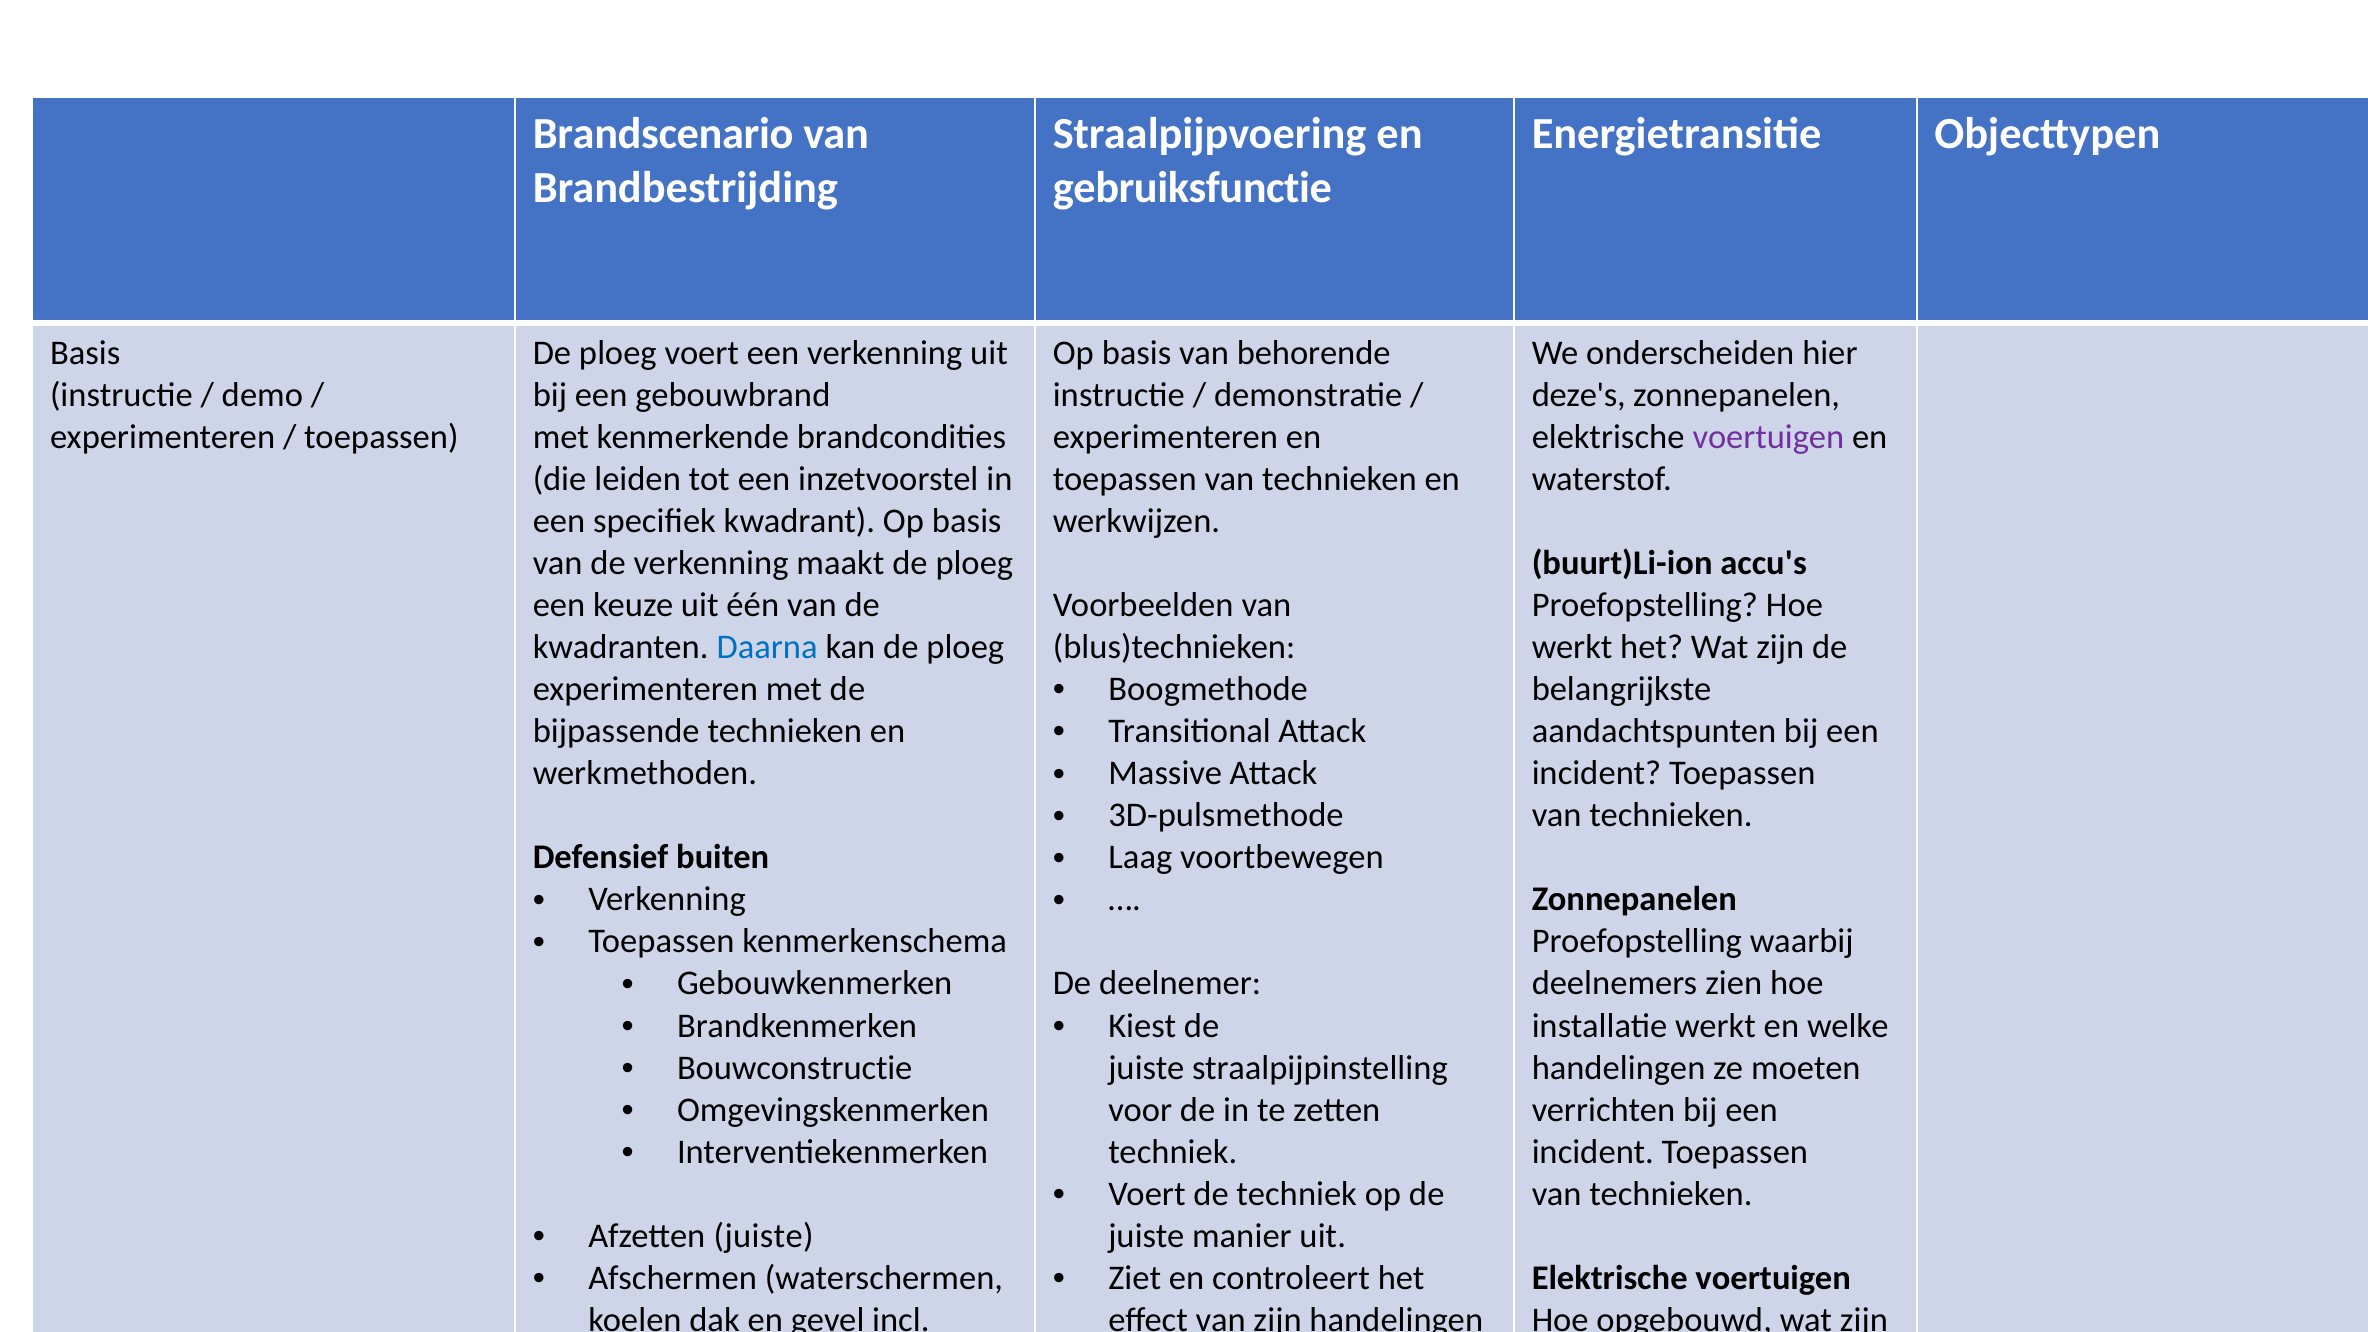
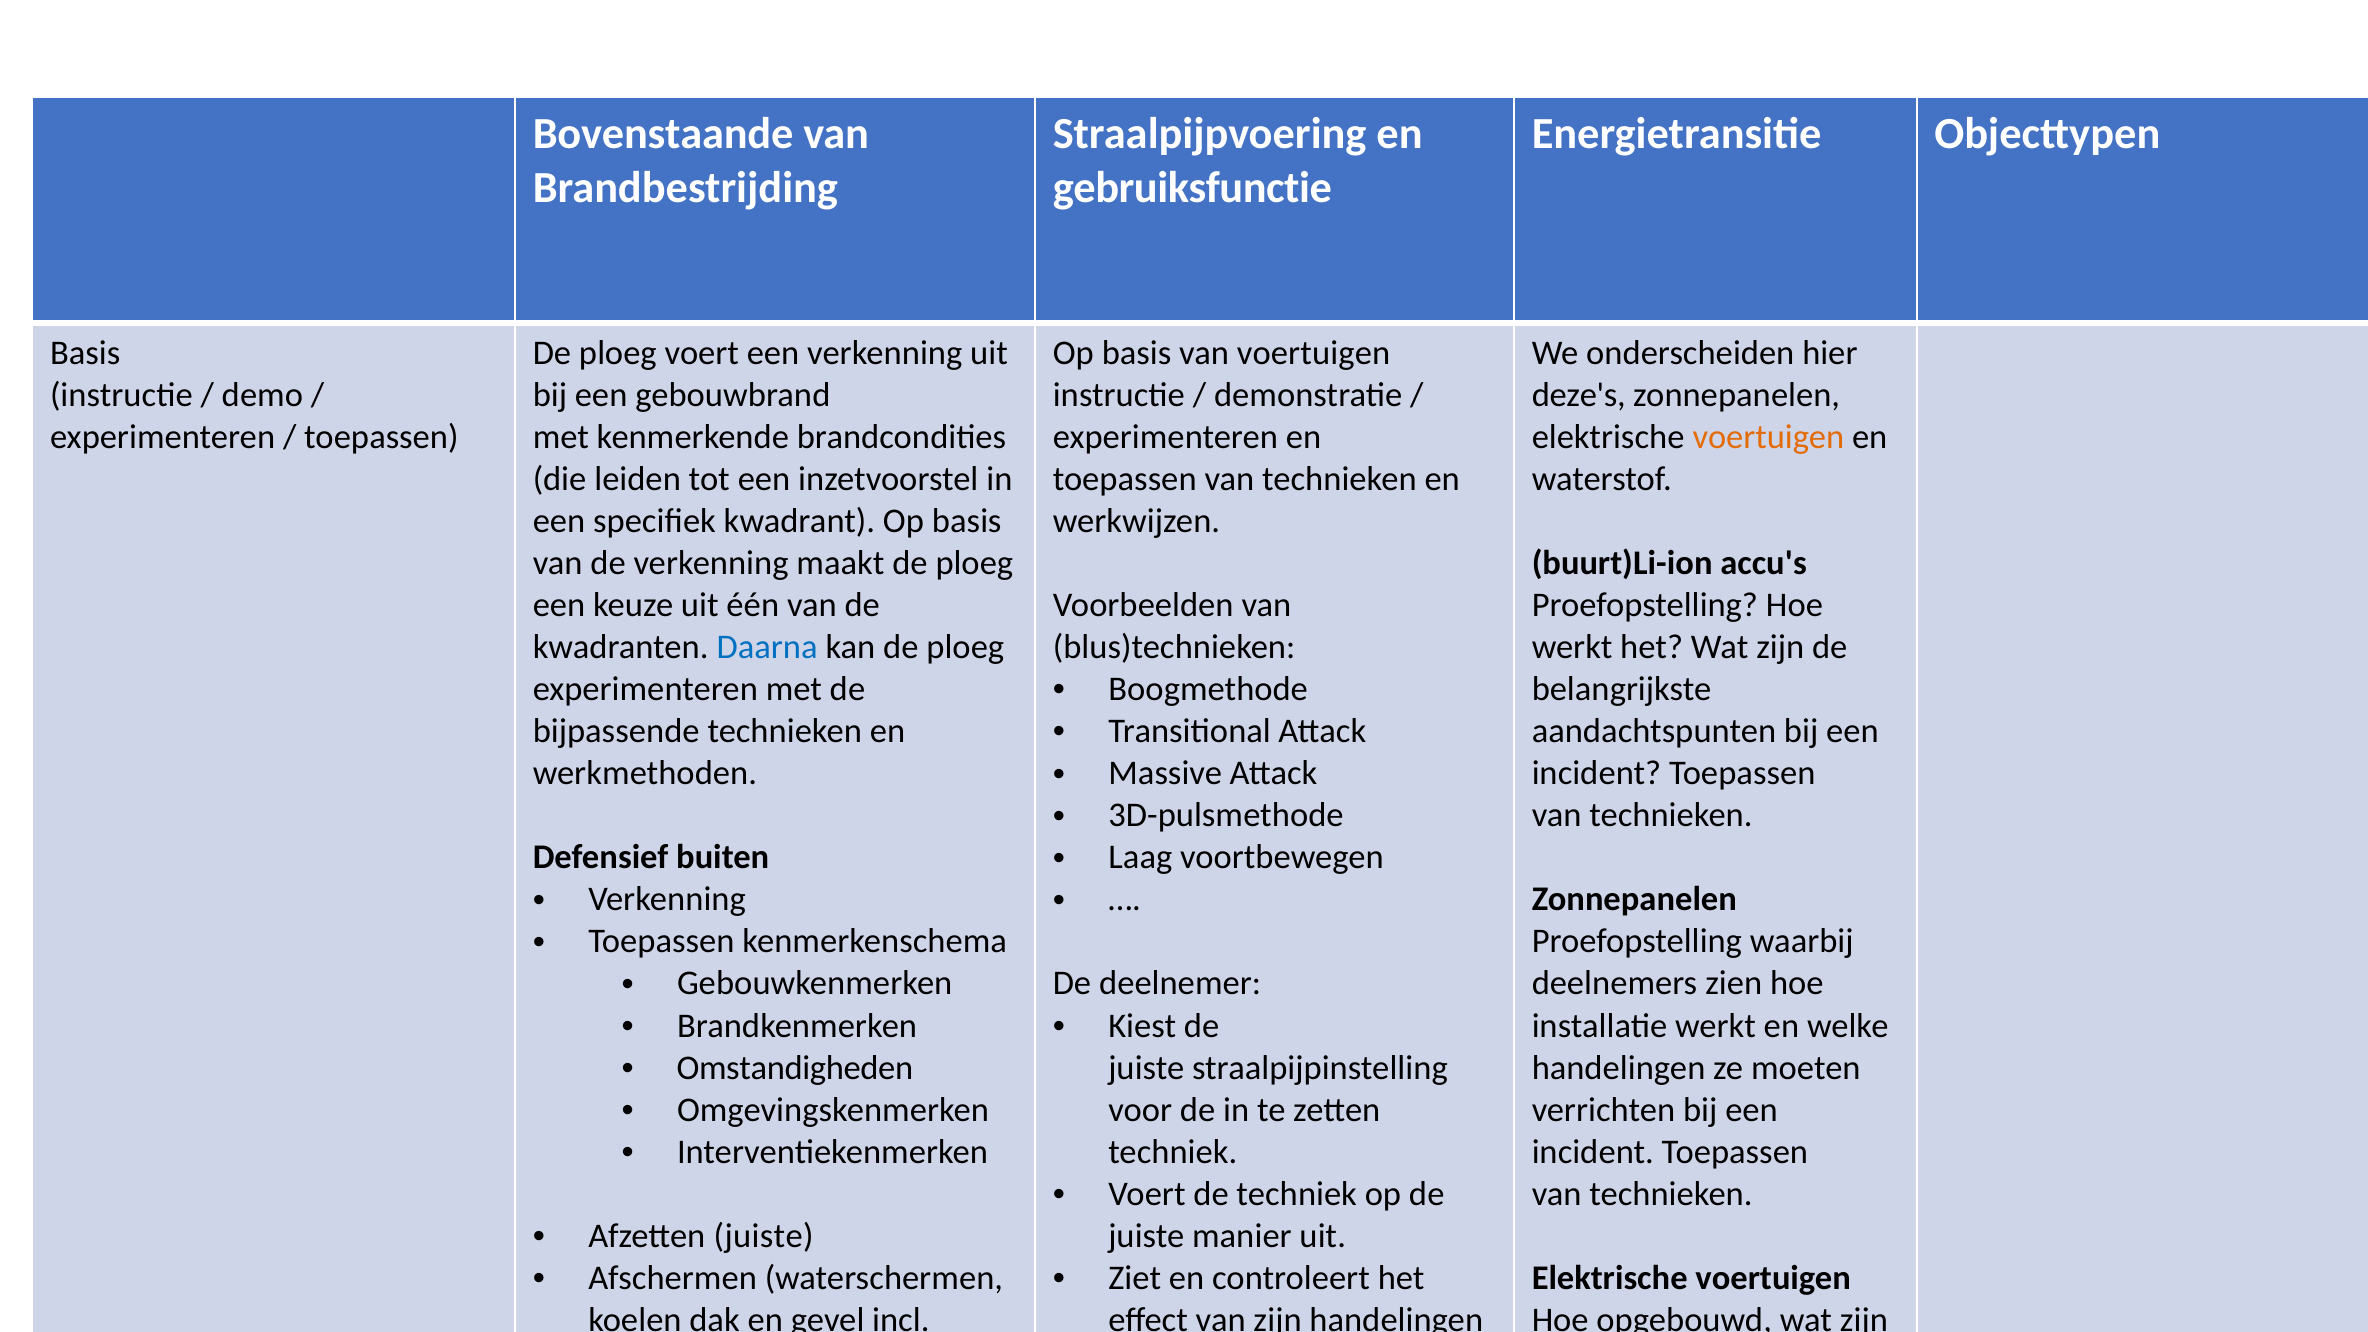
Brandscenario at (663, 134): Brandscenario -> Bovenstaande
van behorende: behorende -> voertuigen
voertuigen at (1768, 437) colour: purple -> orange
Bouwconstructie at (795, 1068): Bouwconstructie -> Omstandigheden
